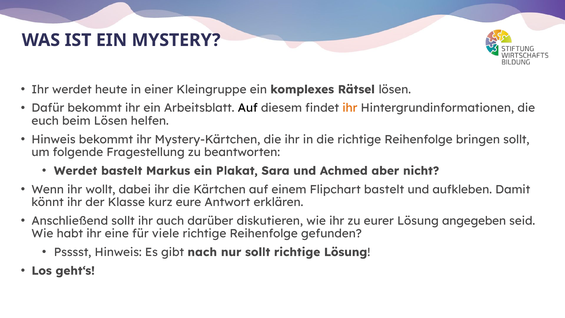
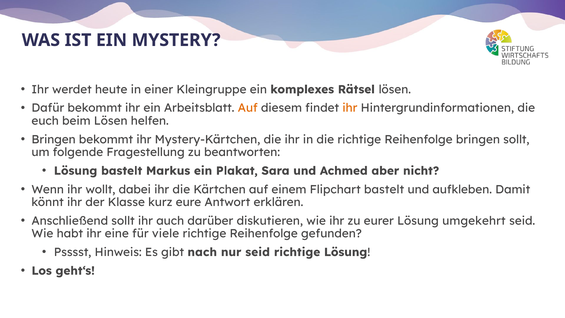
Auf at (248, 108) colour: black -> orange
Hinweis at (54, 139): Hinweis -> Bringen
Werdet at (76, 171): Werdet -> Lösung
angegeben: angegeben -> umgekehrt
nur sollt: sollt -> seid
